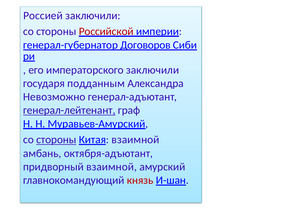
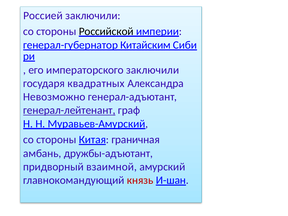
Российской colour: red -> black
Договоров: Договоров -> Китайским
подданным: подданным -> квадратных
стороны at (56, 140) underline: present -> none
Китая взаимной: взаимной -> граничная
октября-адъютант: октября-адъютант -> дружбы-адъютант
